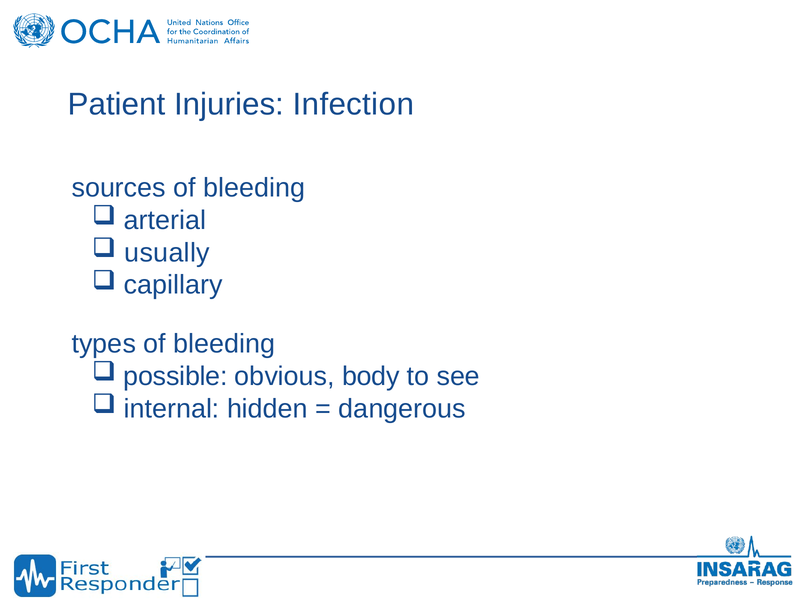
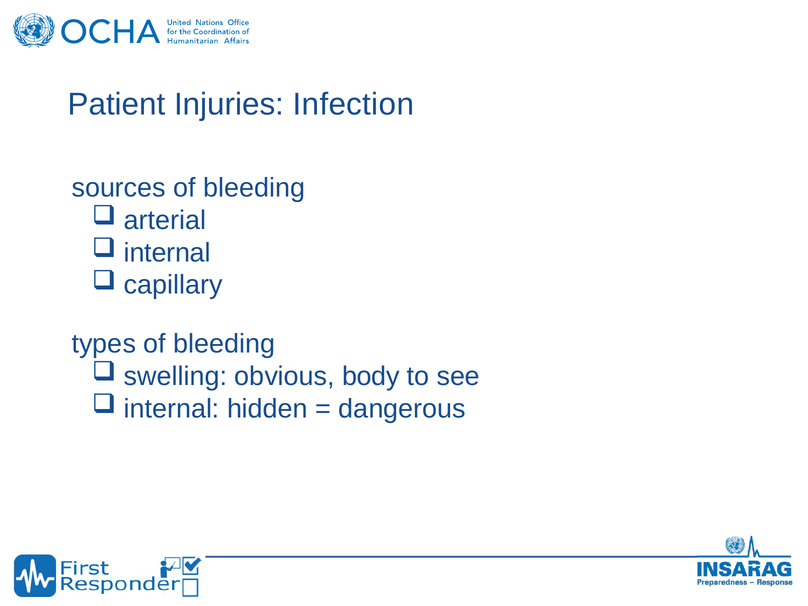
usually at (167, 253): usually -> internal
possible: possible -> swelling
